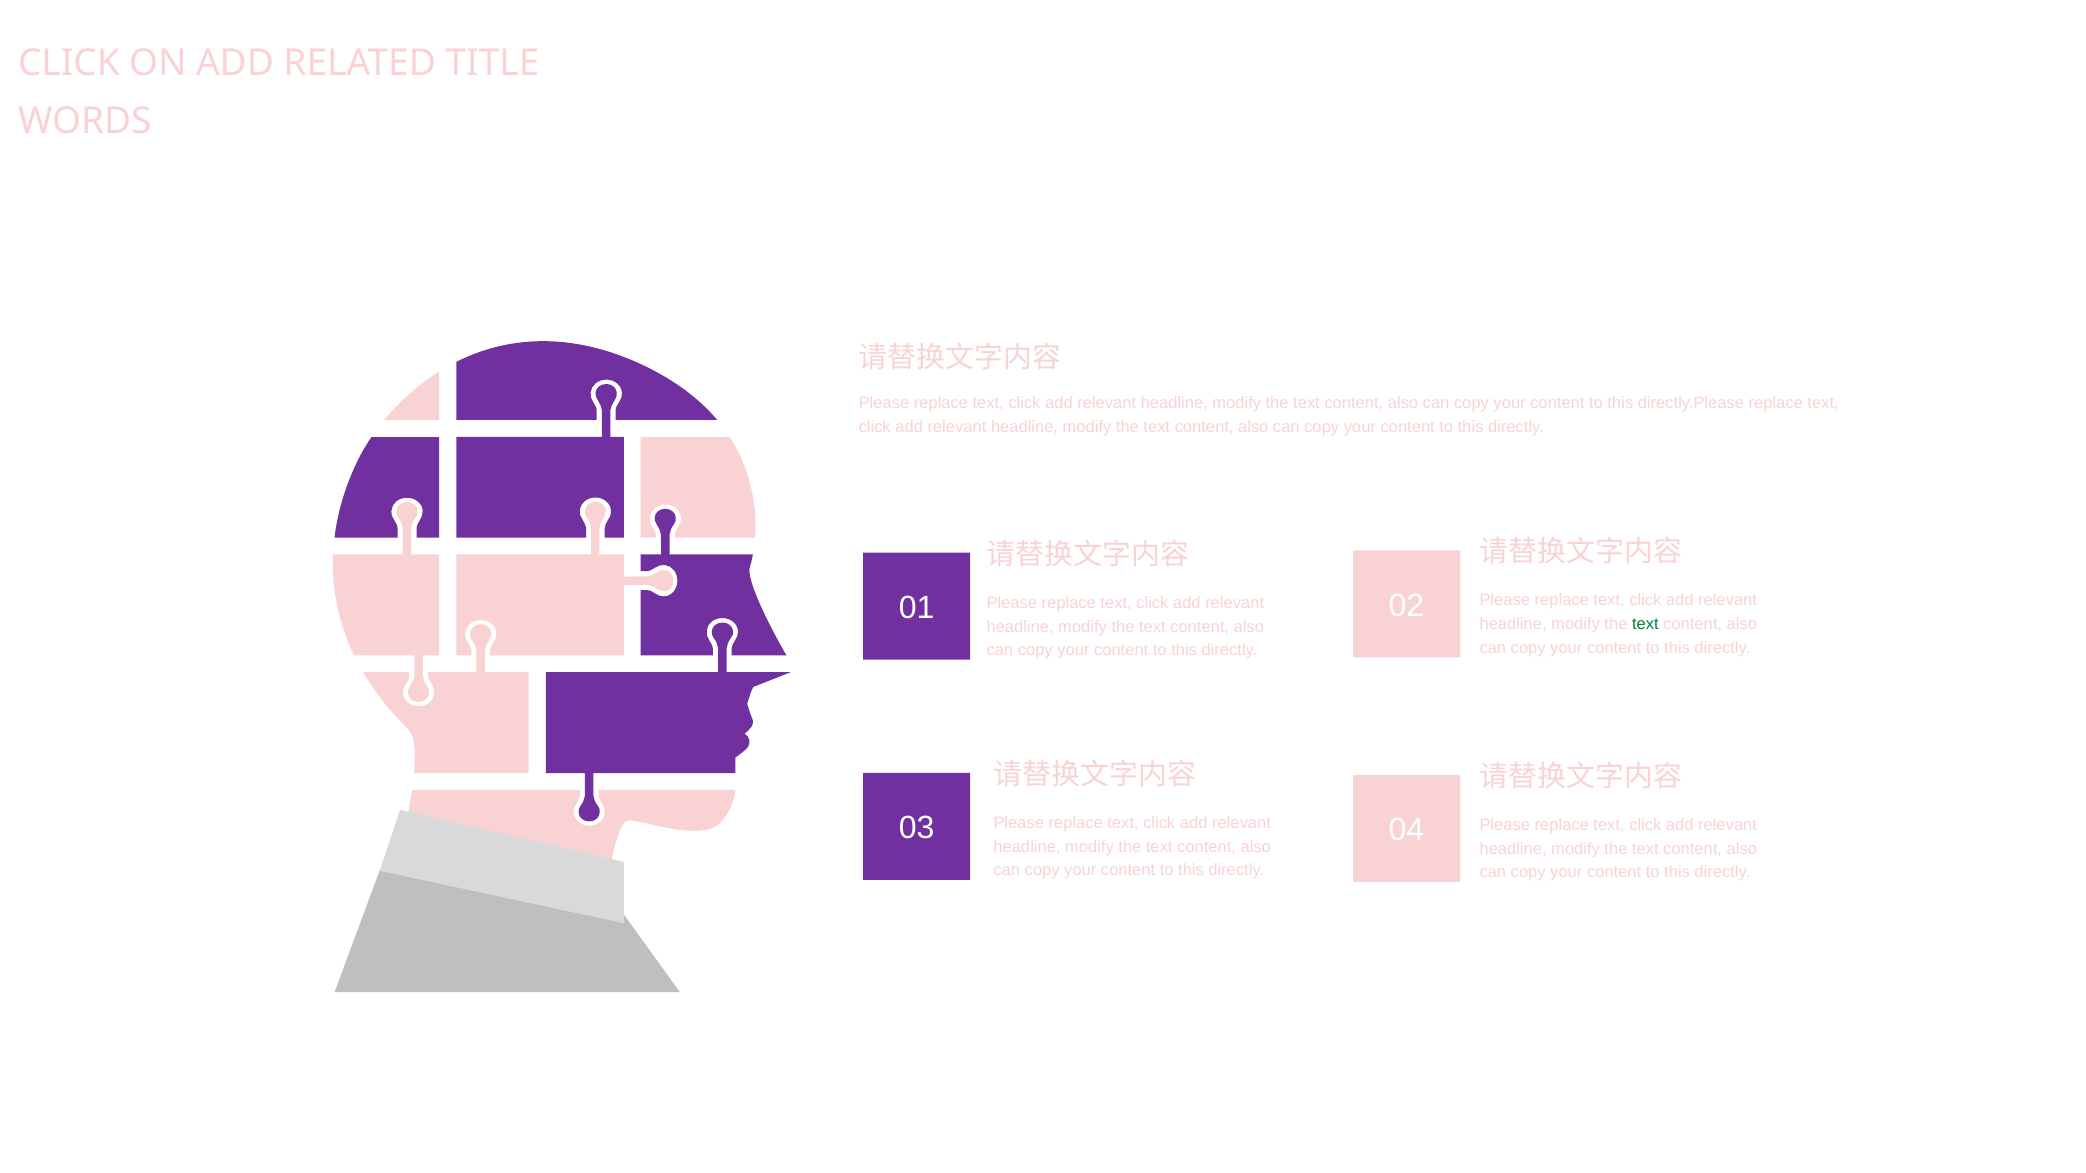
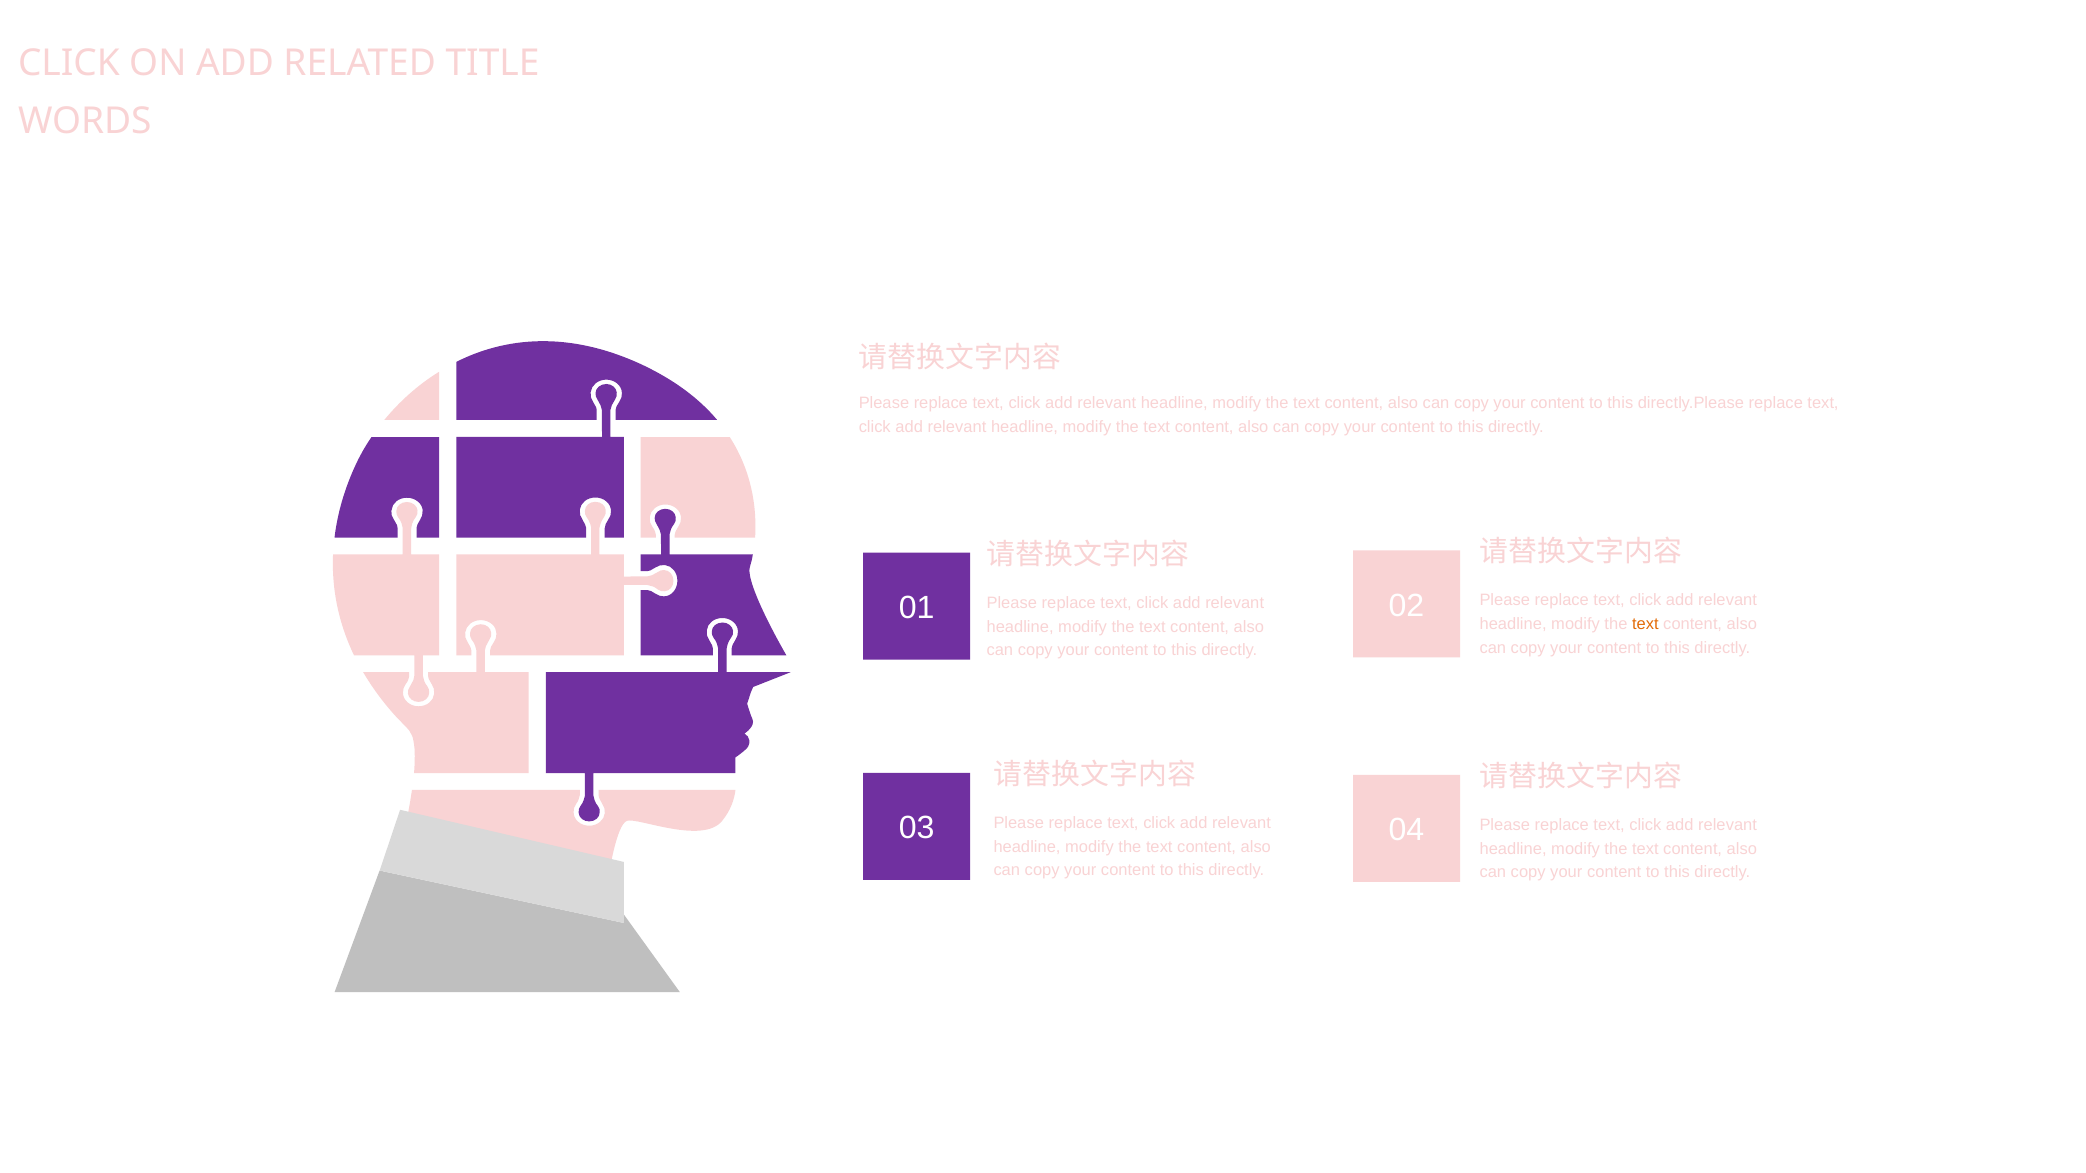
text at (1645, 624) colour: green -> orange
